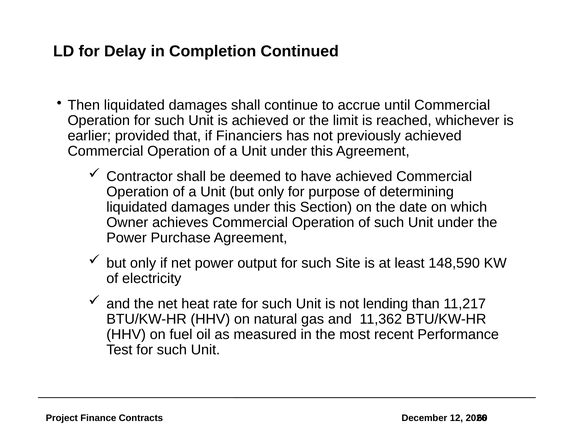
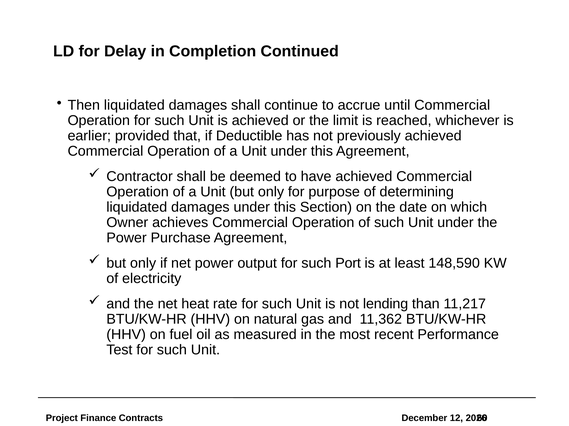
Financiers: Financiers -> Deductible
Site: Site -> Port
